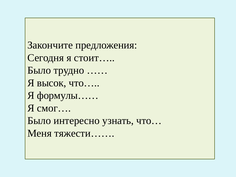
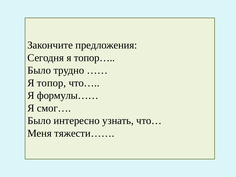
стоит…: стоит… -> топор…
высок: высок -> топор
